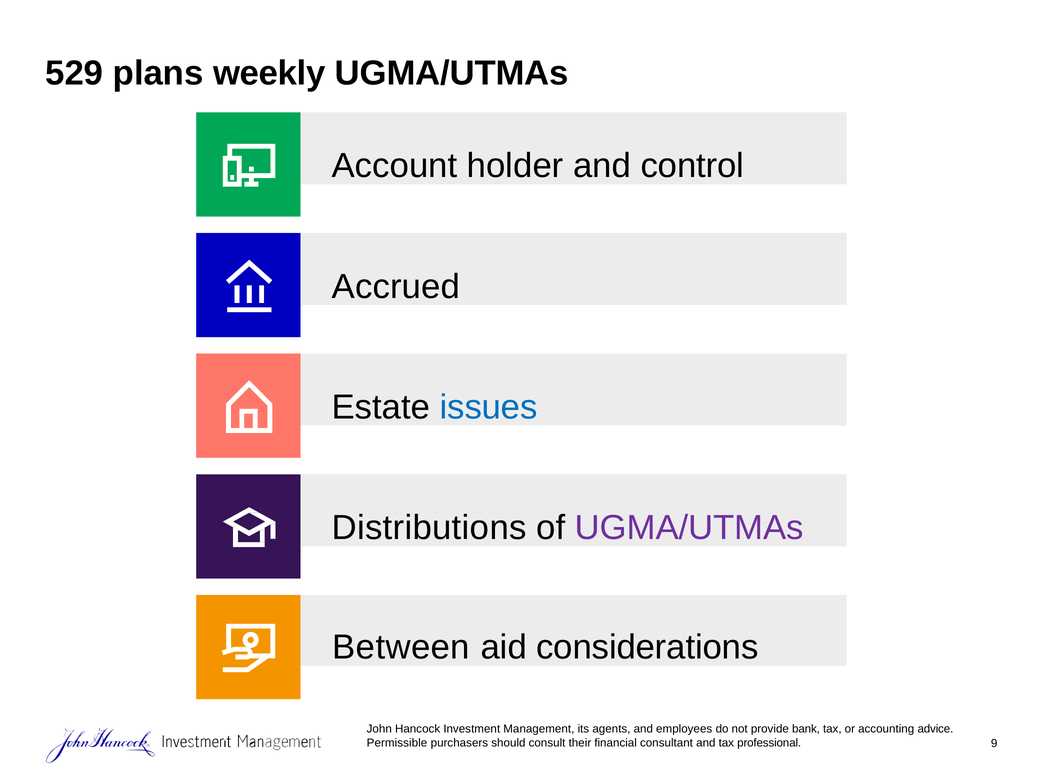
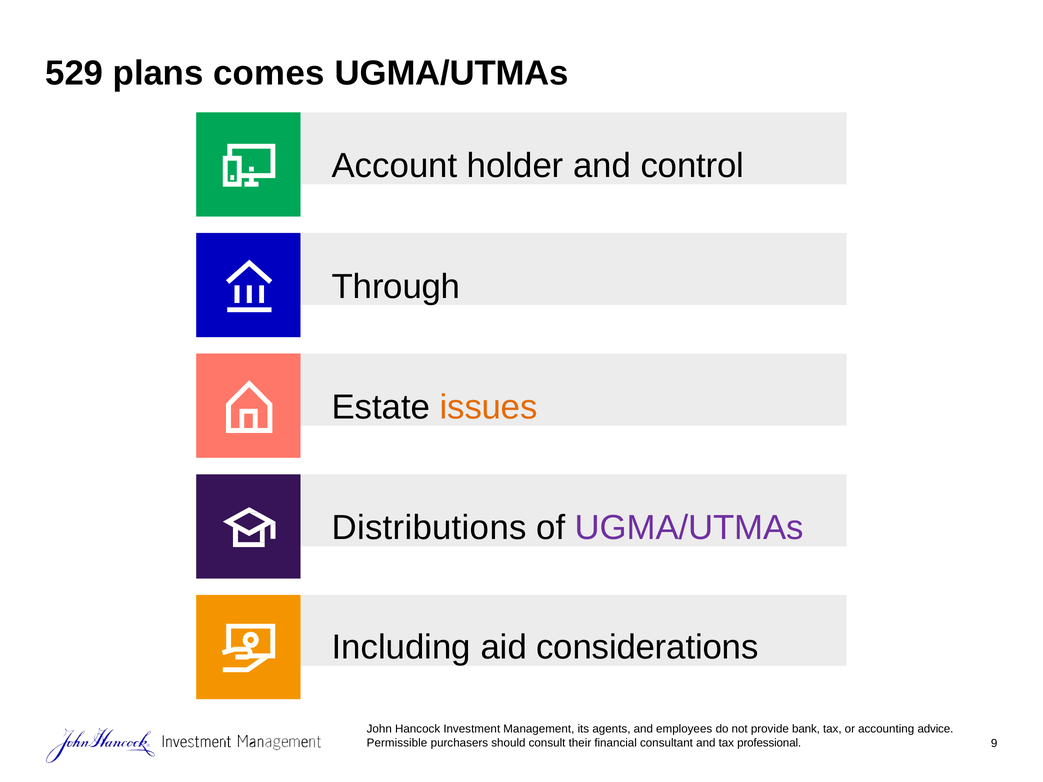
weekly: weekly -> comes
Accrued: Accrued -> Through
issues colour: blue -> orange
Between: Between -> Including
